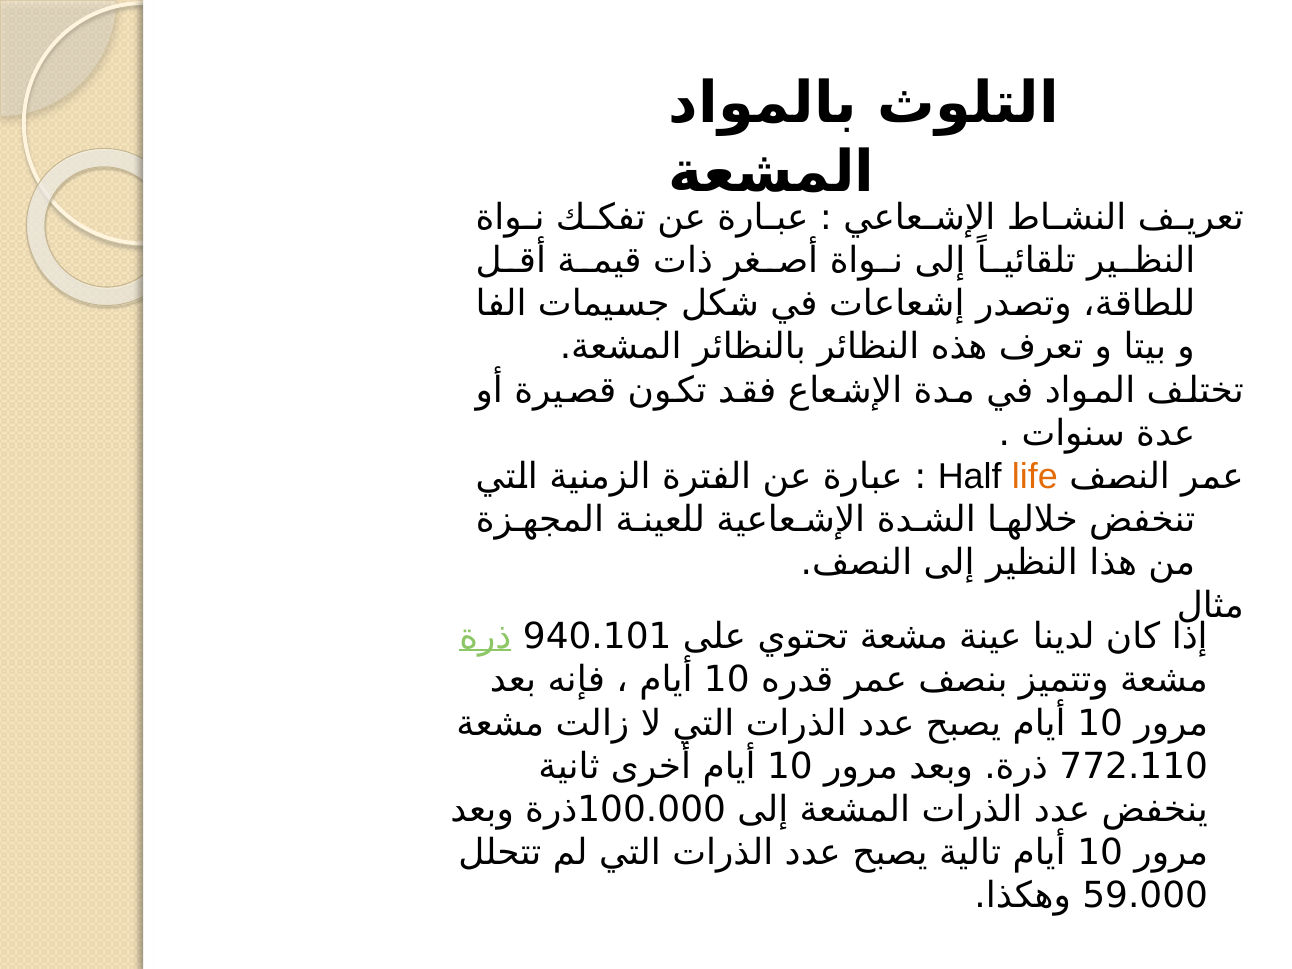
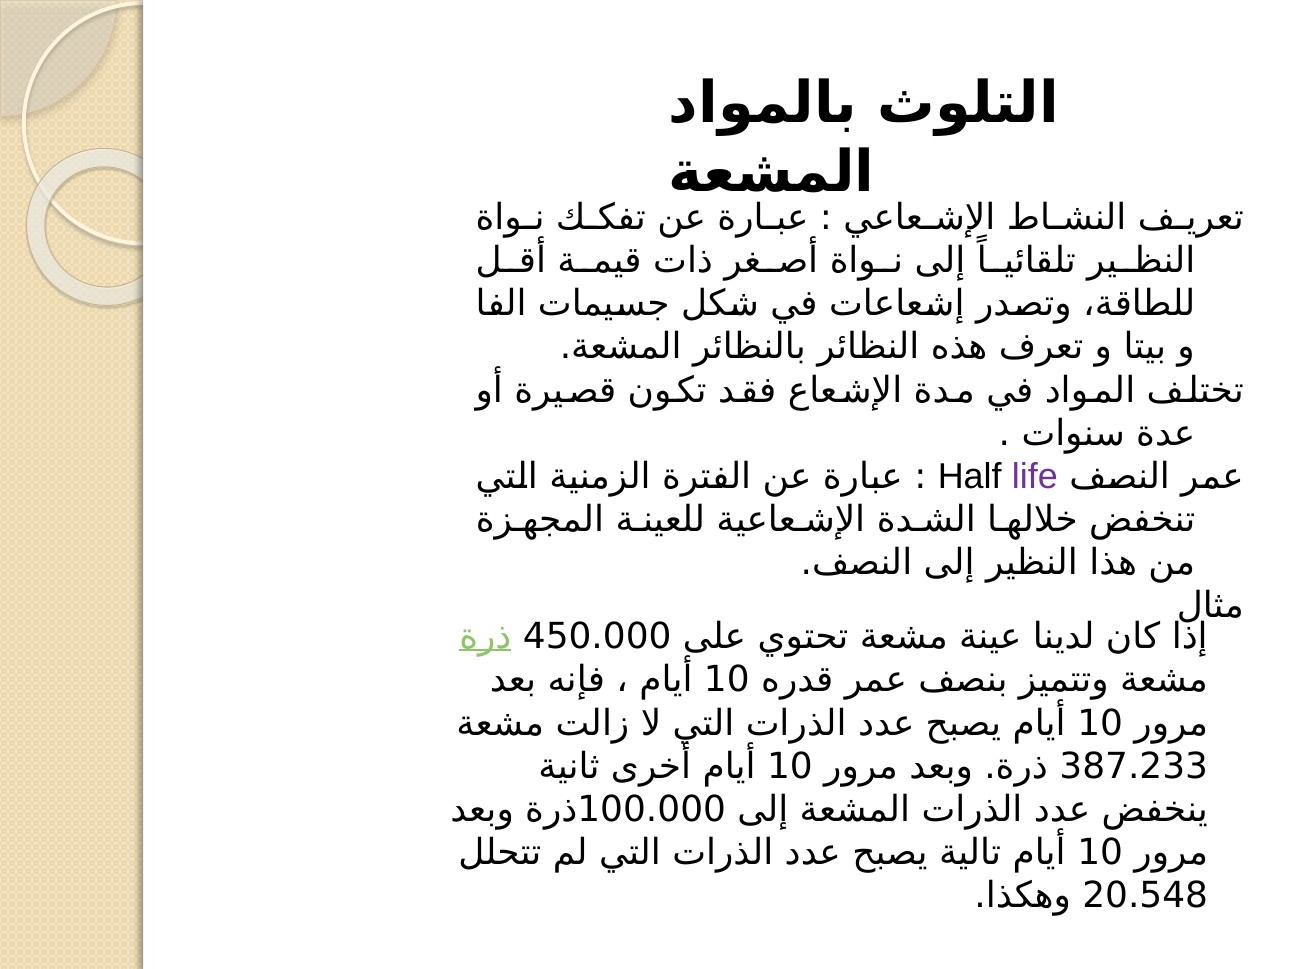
life colour: orange -> purple
940.101: 940.101 -> 450.000
772.110: 772.110 -> 387.233
59.000: 59.000 -> 20.548
